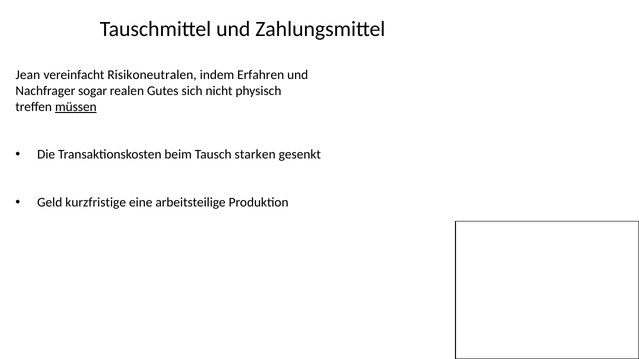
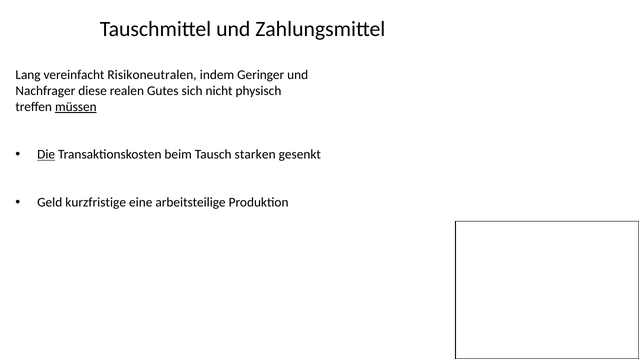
Jean: Jean -> Lang
Erfahren: Erfahren -> Geringer
sogar: sogar -> diese
Die underline: none -> present
